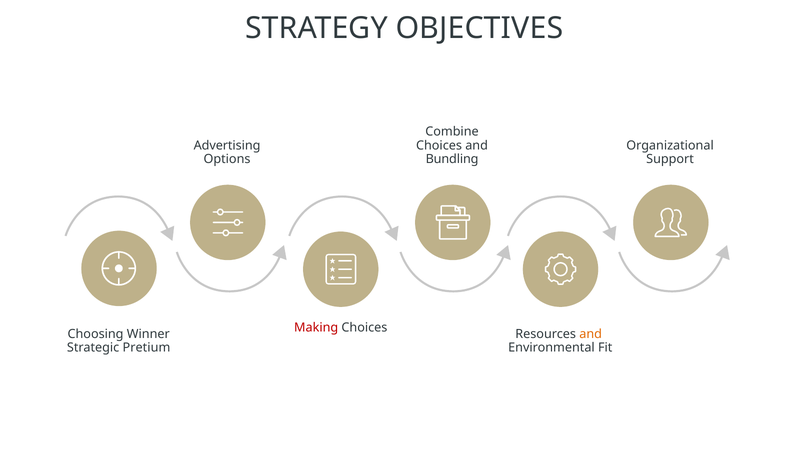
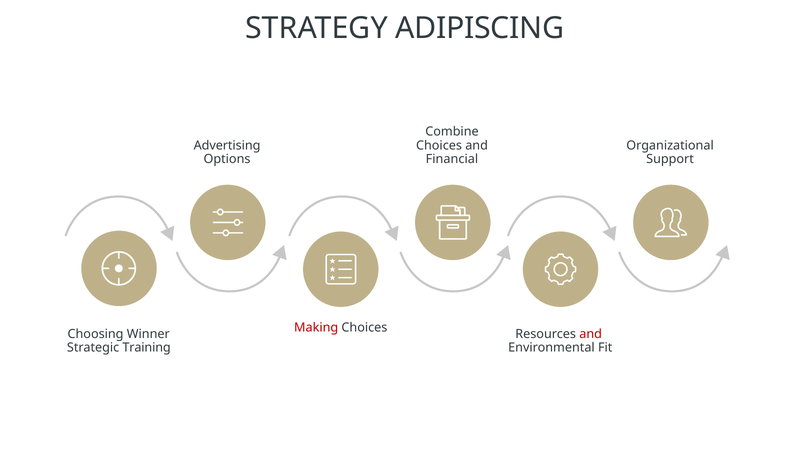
OBJECTIVES: OBJECTIVES -> ADIPISCING
Bundling: Bundling -> Financial
and at (591, 334) colour: orange -> red
Pretium: Pretium -> Training
